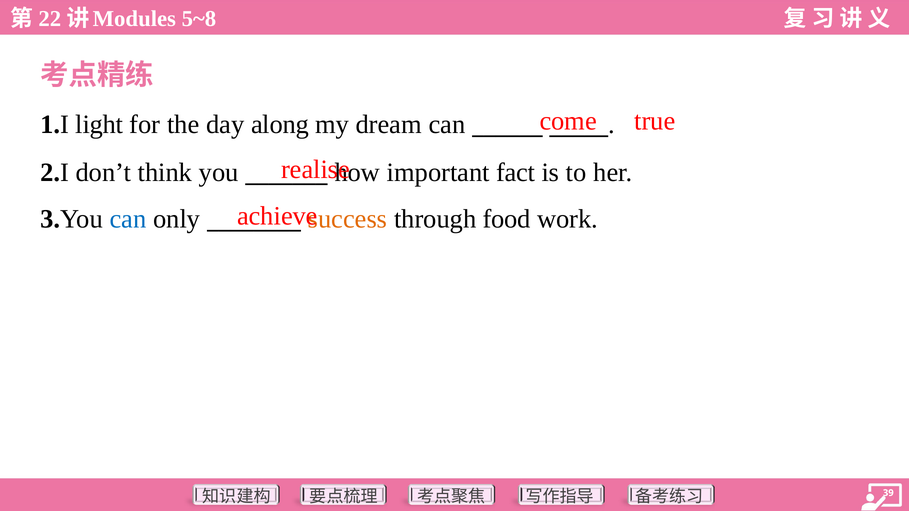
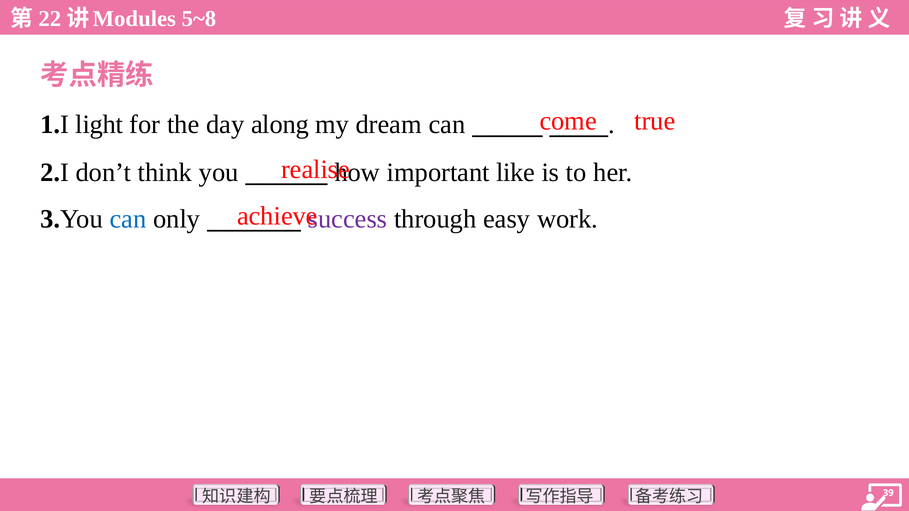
fact: fact -> like
success colour: orange -> purple
food: food -> easy
